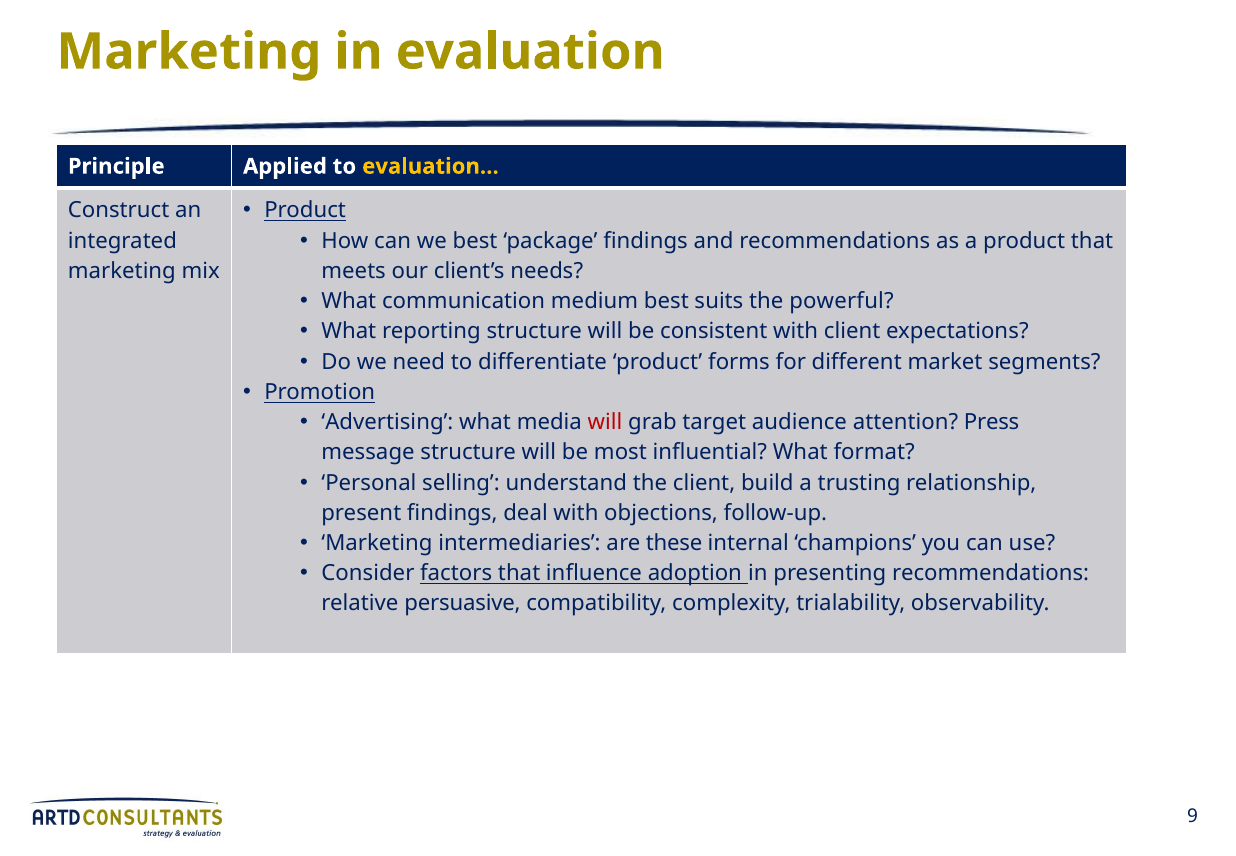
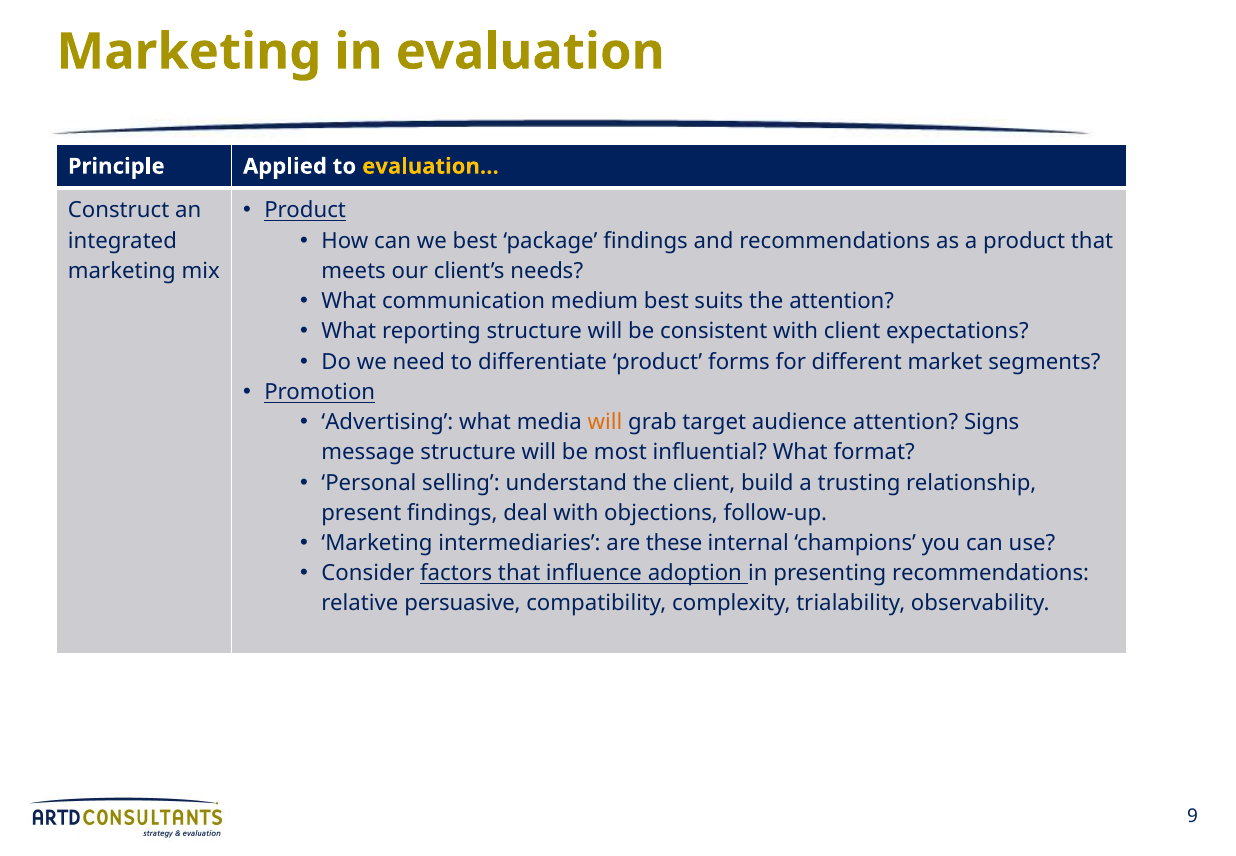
the powerful: powerful -> attention
will at (605, 422) colour: red -> orange
Press: Press -> Signs
